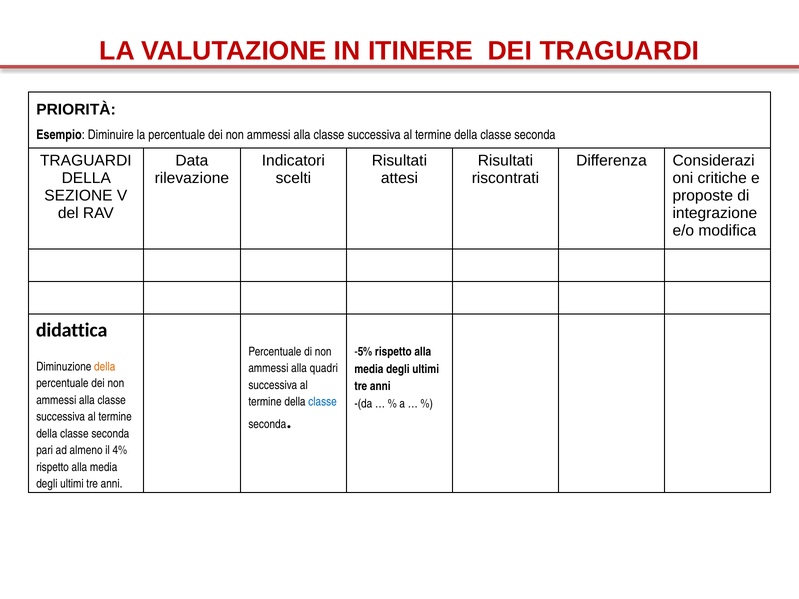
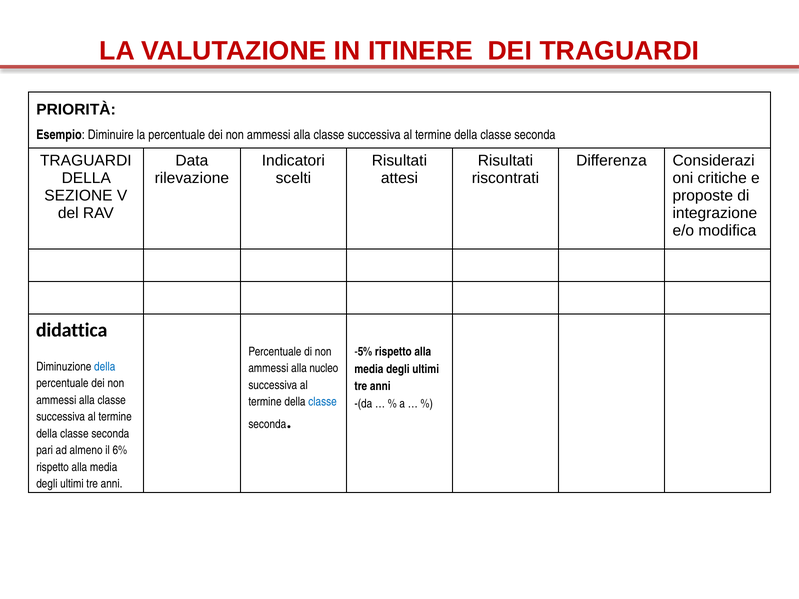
della at (105, 367) colour: orange -> blue
quadri: quadri -> nucleo
4%: 4% -> 6%
